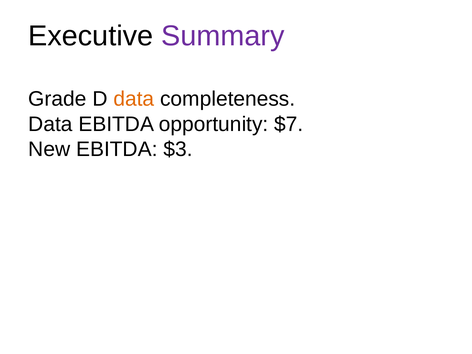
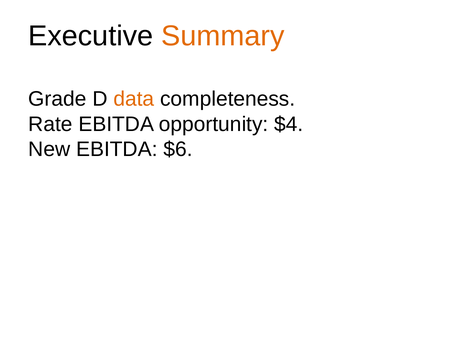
Summary colour: purple -> orange
Data at (50, 124): Data -> Rate
$7: $7 -> $4
$3: $3 -> $6
